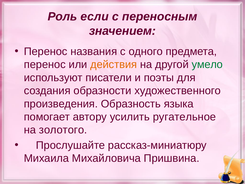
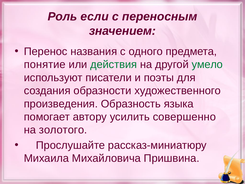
перенос at (45, 64): перенос -> понятие
действия colour: orange -> green
ругательное: ругательное -> совершенно
